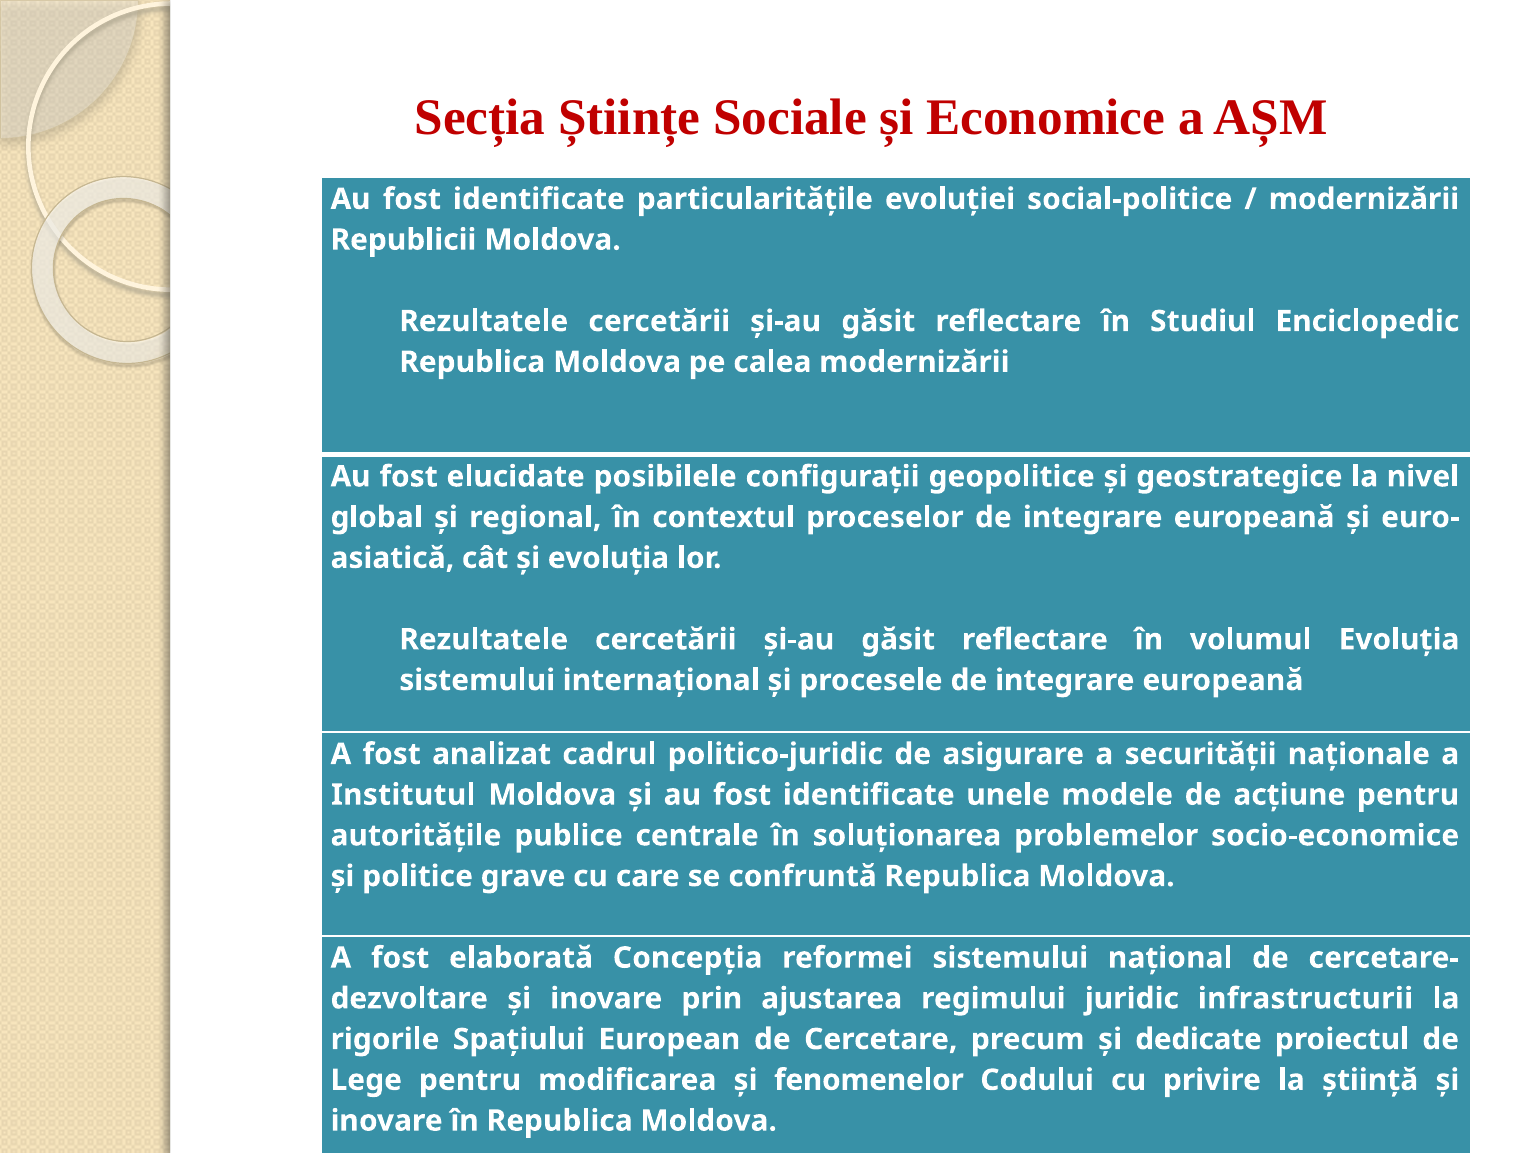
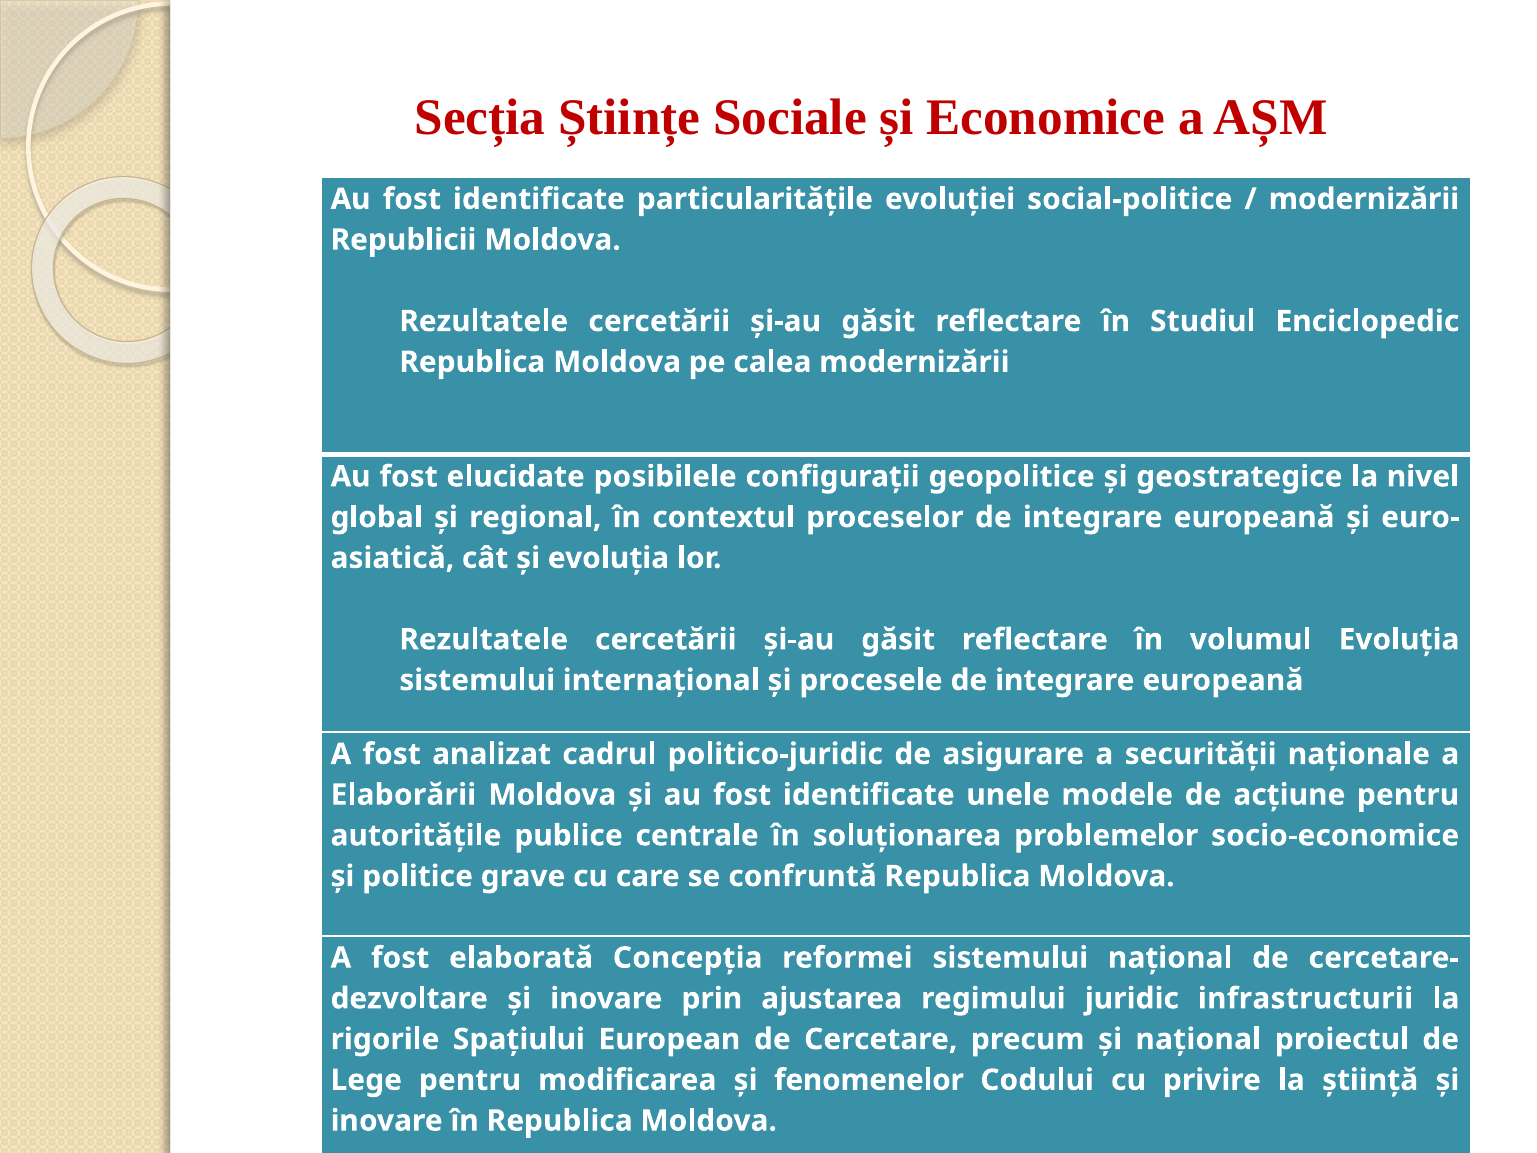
Institutul: Institutul -> Elaborării
şi dedicate: dedicate -> național
